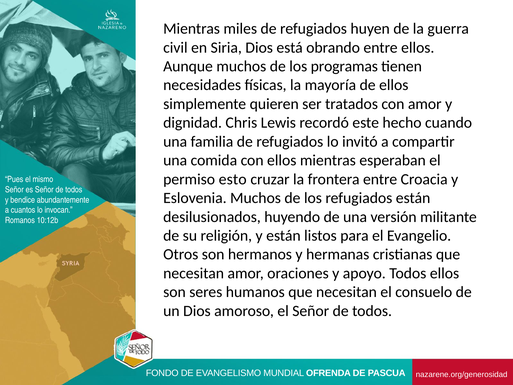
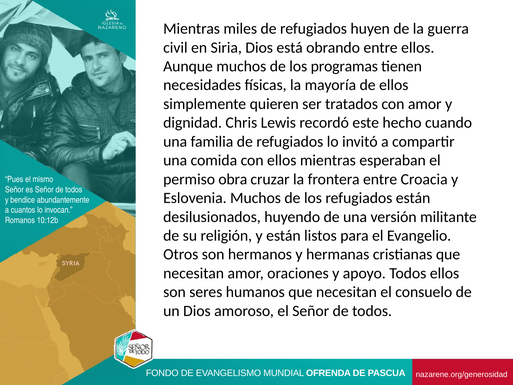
esto: esto -> obra
